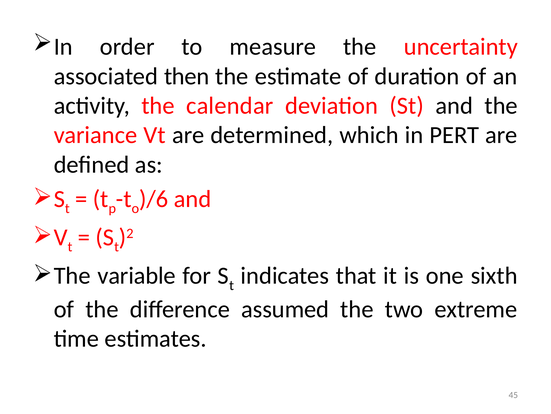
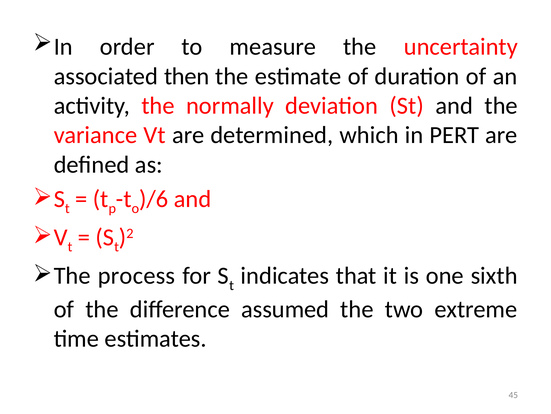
calendar: calendar -> normally
variable: variable -> process
